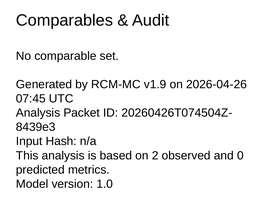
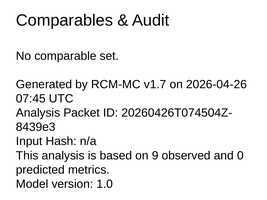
v1.9: v1.9 -> v1.7
2: 2 -> 9
